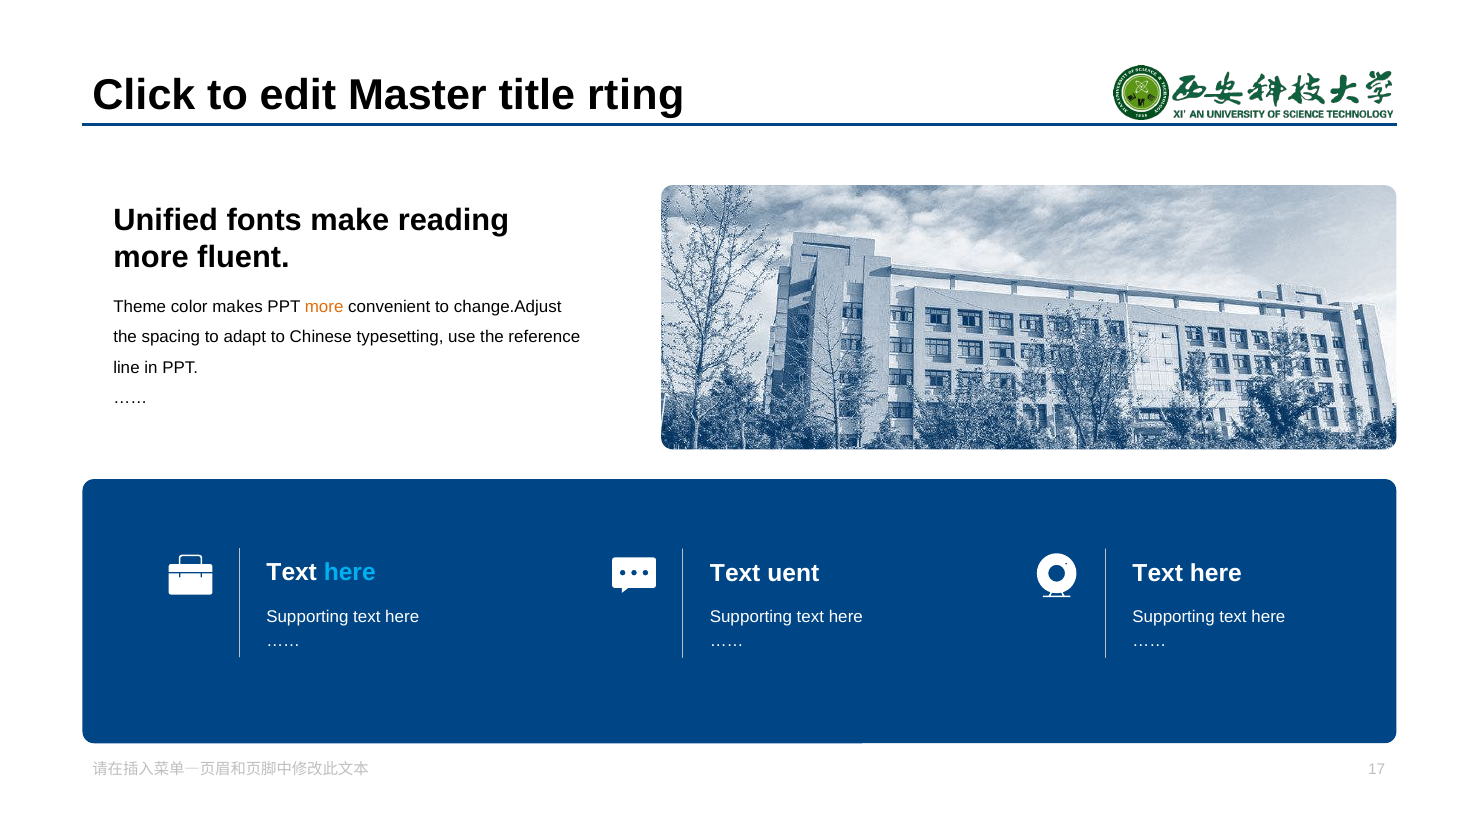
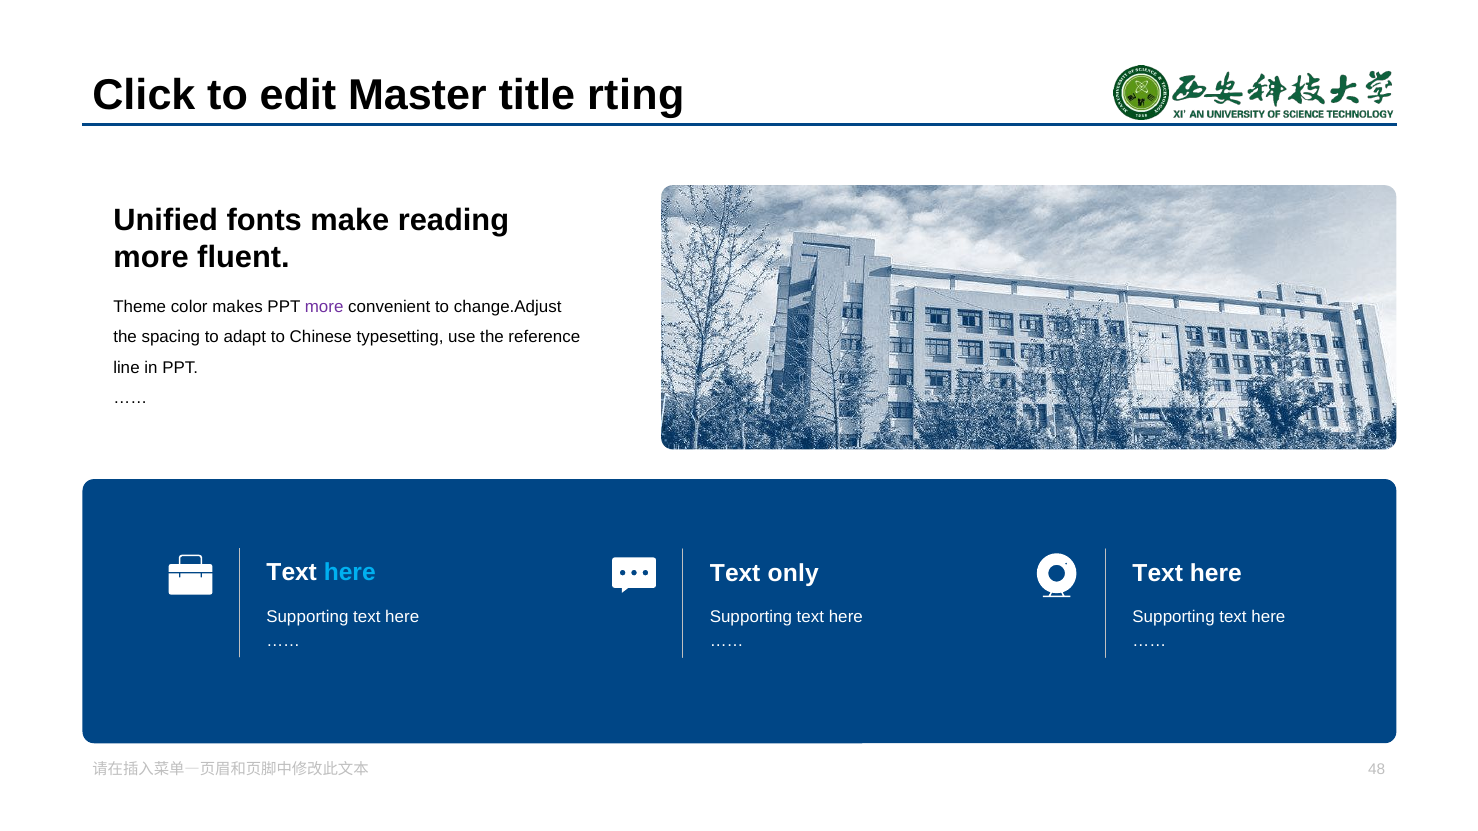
more at (324, 307) colour: orange -> purple
uent: uent -> only
17: 17 -> 48
